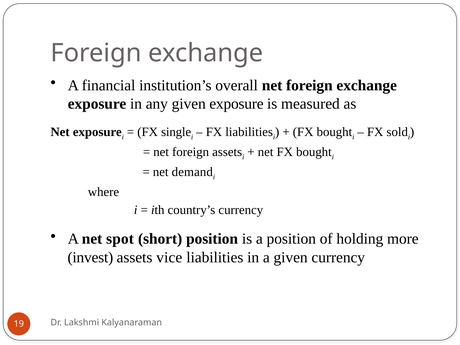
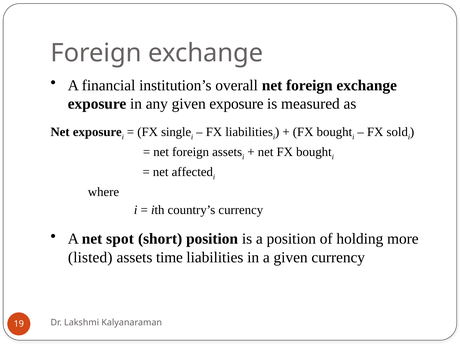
demand: demand -> affected
invest: invest -> listed
vice: vice -> time
